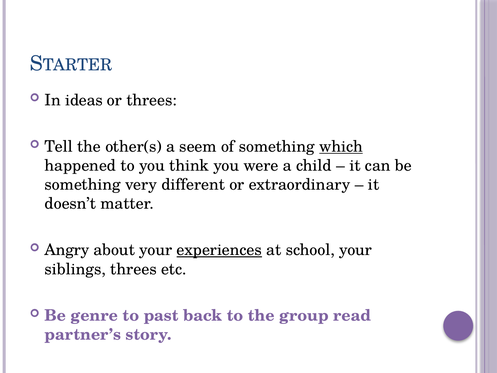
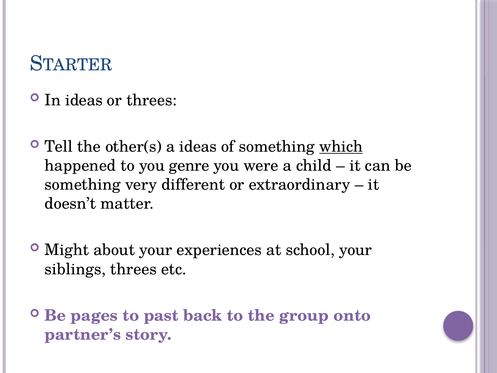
a seem: seem -> ideas
think: think -> genre
Angry: Angry -> Might
experiences underline: present -> none
genre: genre -> pages
read: read -> onto
